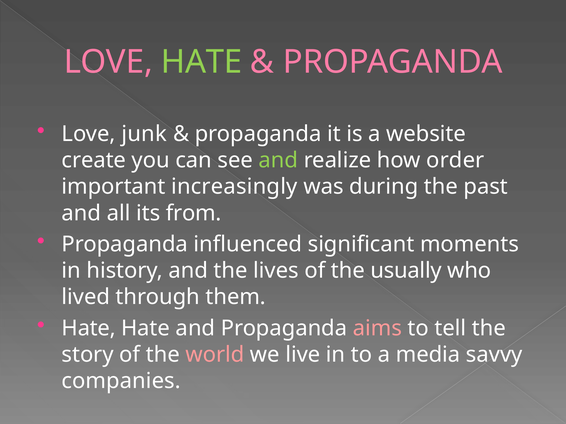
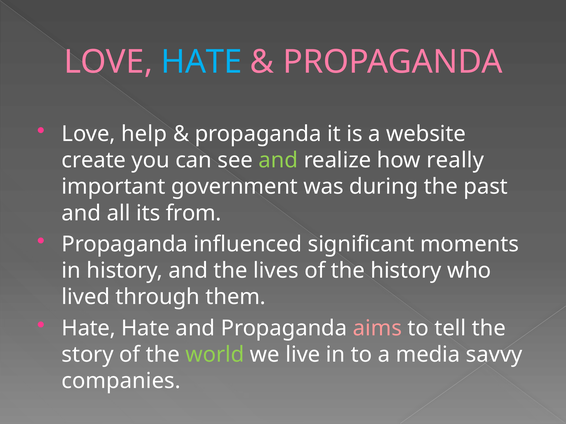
HATE at (202, 62) colour: light green -> light blue
junk: junk -> help
order: order -> really
increasingly: increasingly -> government
the usually: usually -> history
world colour: pink -> light green
